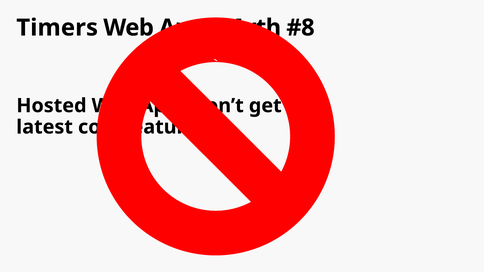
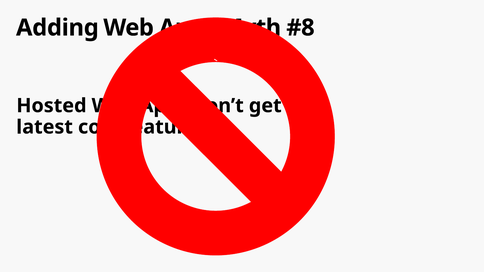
Timers: Timers -> Adding
